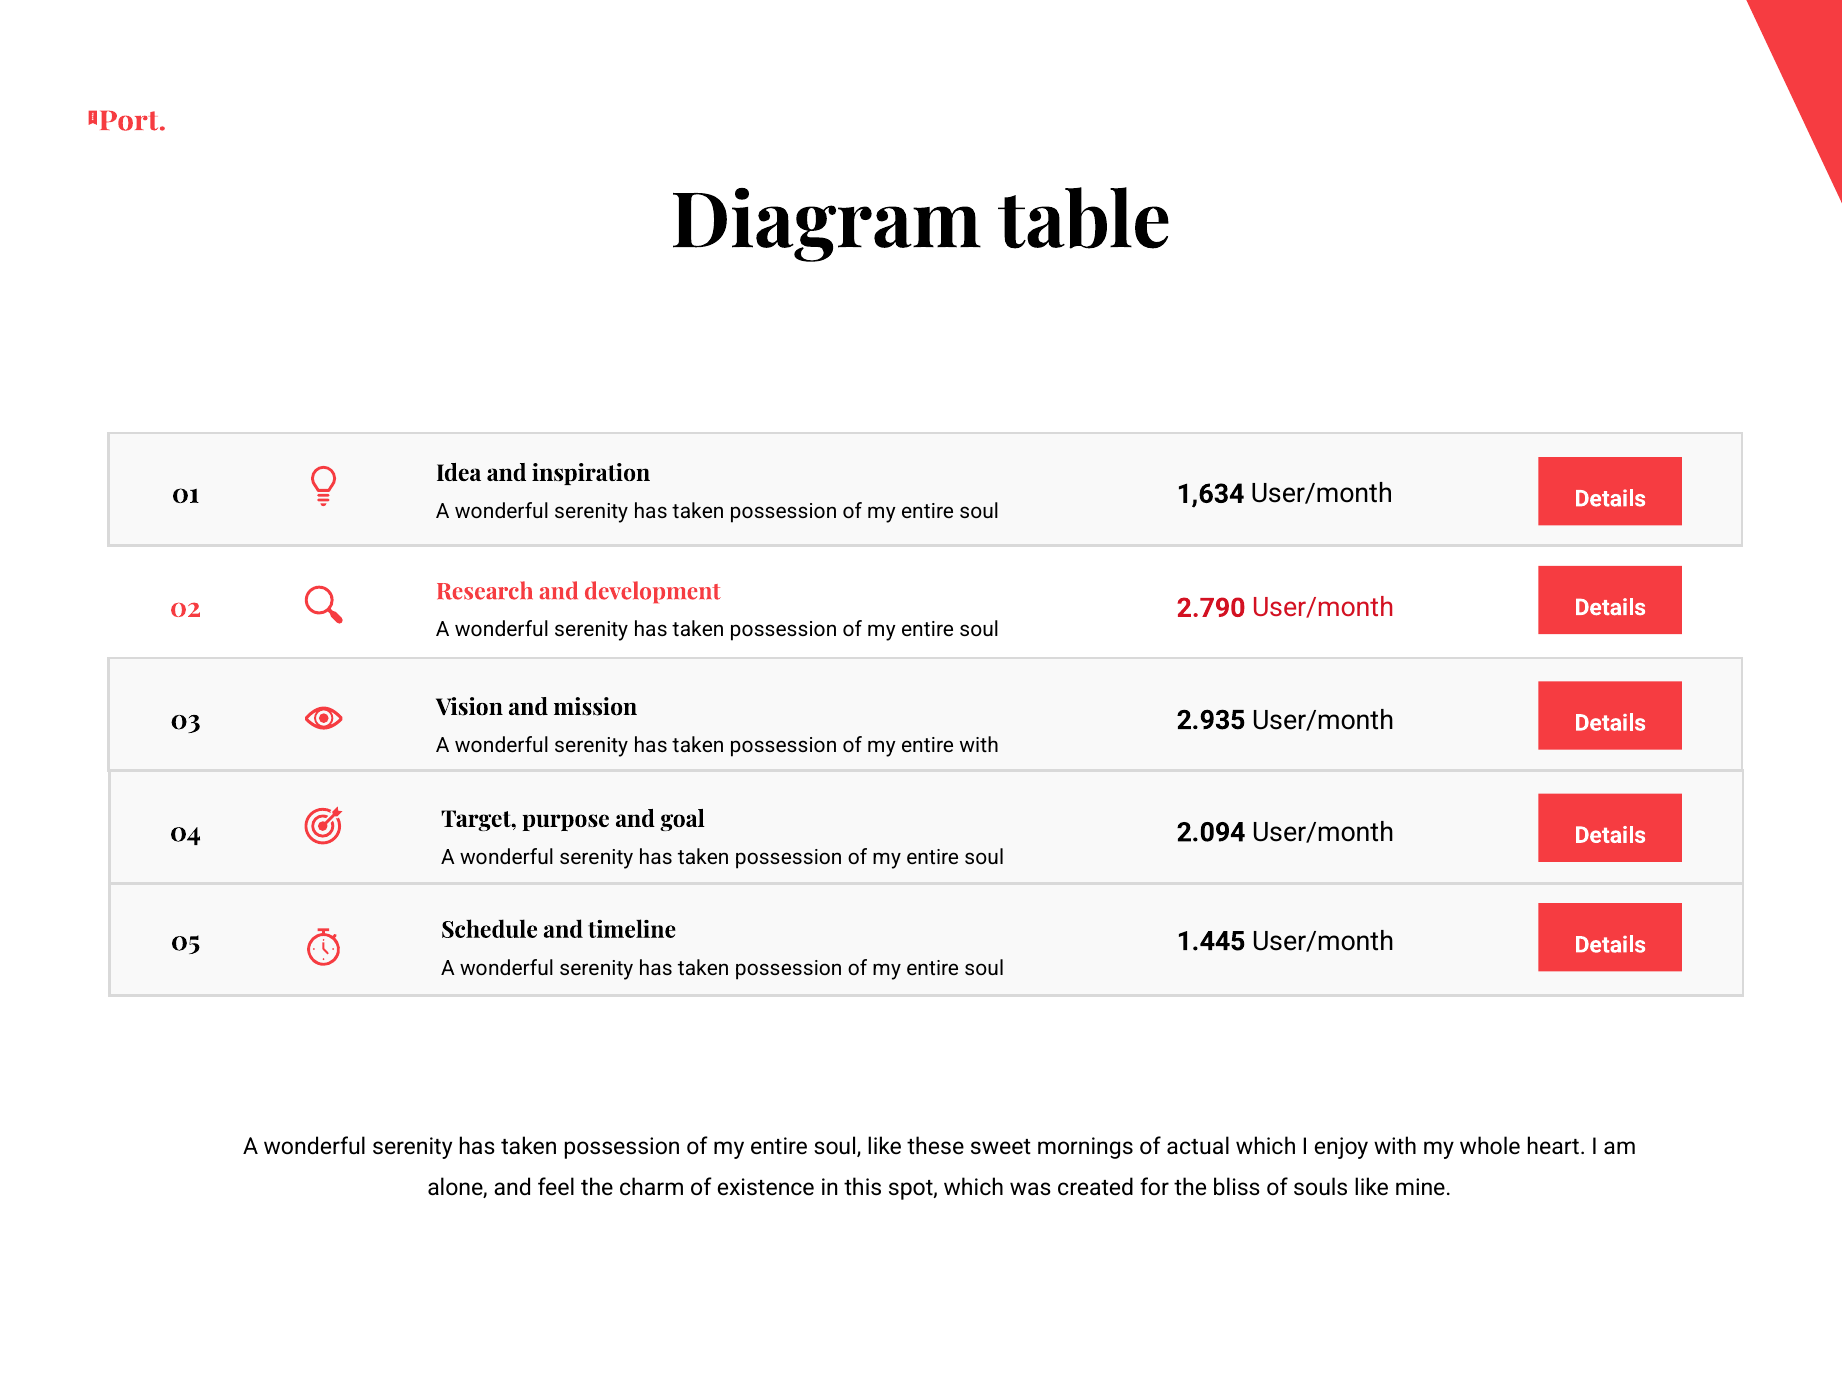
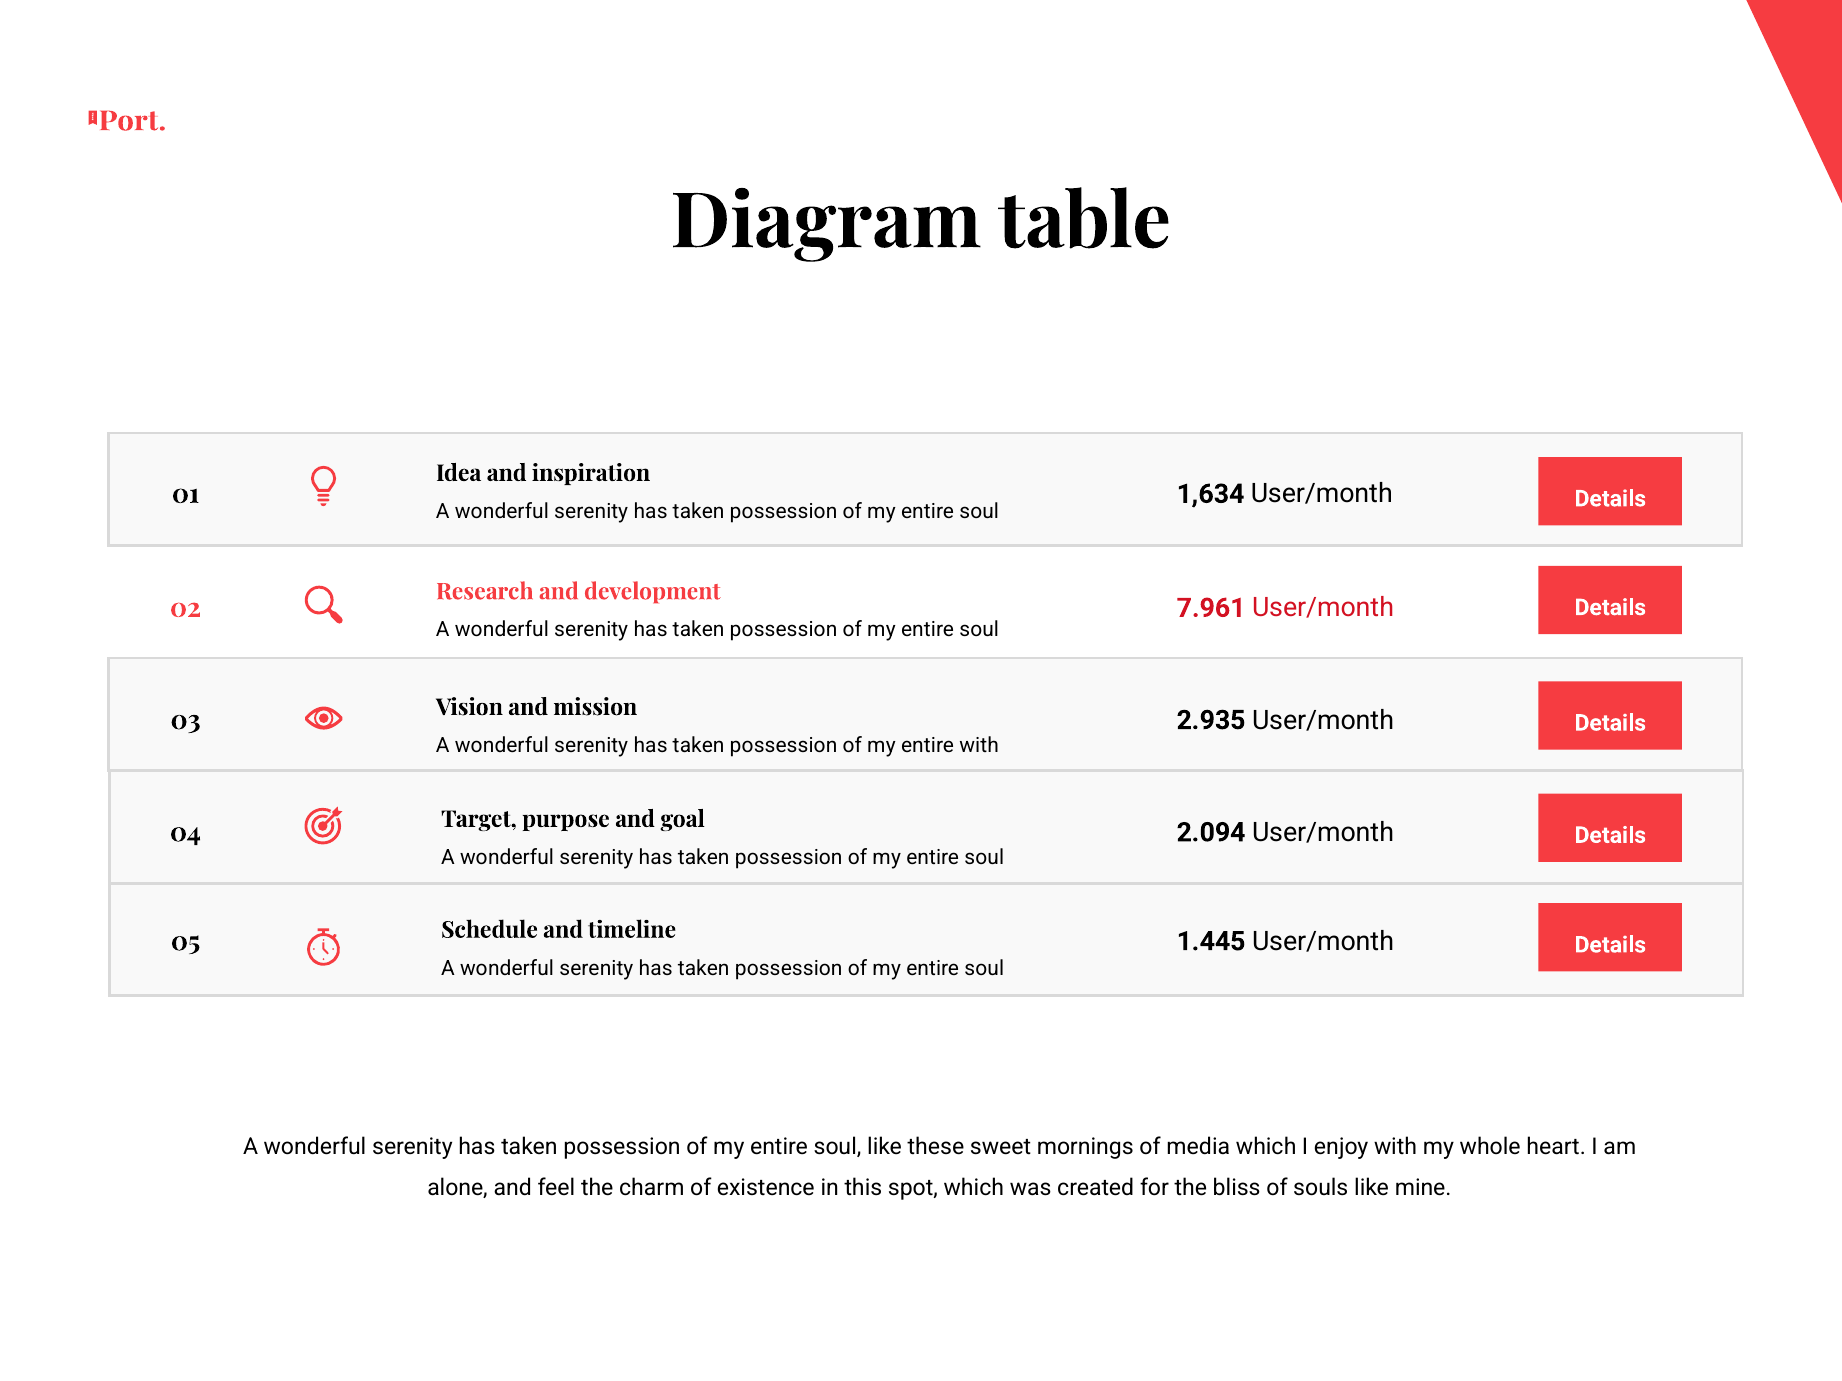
2.790: 2.790 -> 7.961
actual: actual -> media
